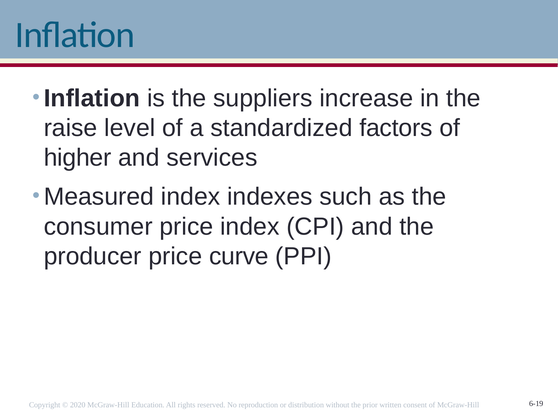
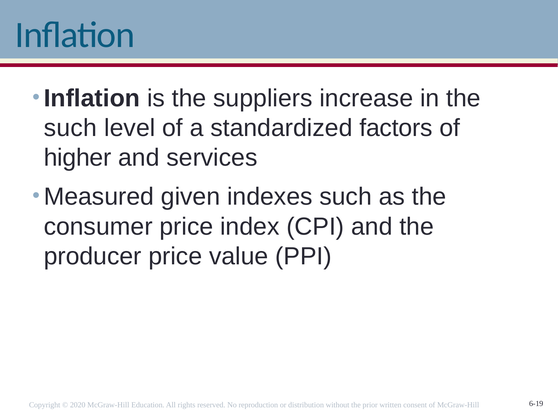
raise at (71, 128): raise -> such
Measured index: index -> given
curve: curve -> value
